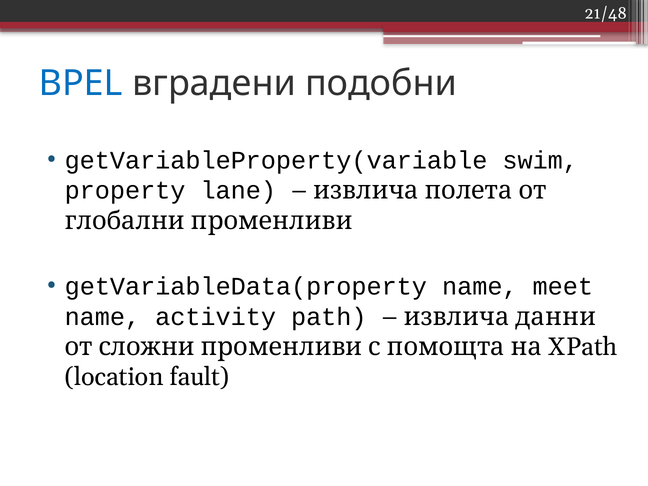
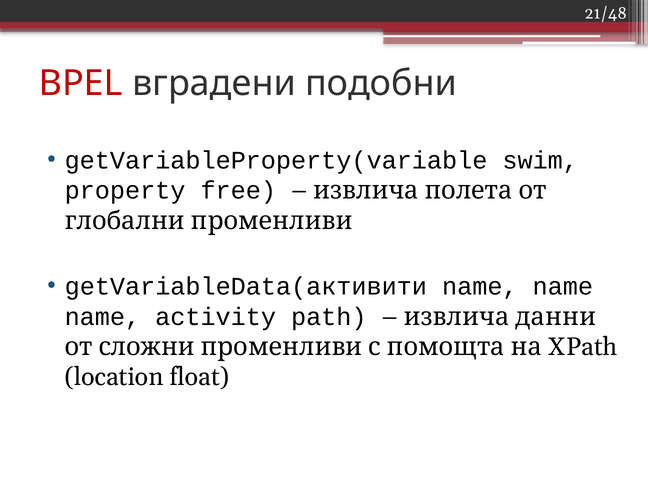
BPEL colour: blue -> red
lane: lane -> free
getVariableData(property: getVariableData(property -> getVariableData(активити
meet at (563, 287): meet -> name
fault: fault -> float
